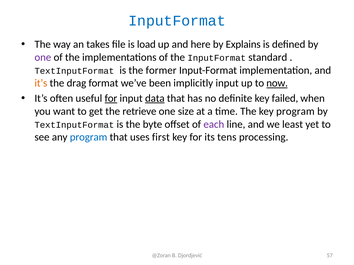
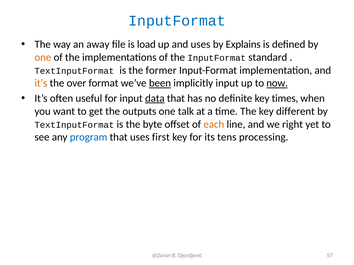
takes: takes -> away
and here: here -> uses
one at (43, 57) colour: purple -> orange
drag: drag -> over
been underline: none -> present
for at (111, 98) underline: present -> none
failed: failed -> times
retrieve: retrieve -> outputs
size: size -> talk
key program: program -> different
each colour: purple -> orange
least: least -> right
